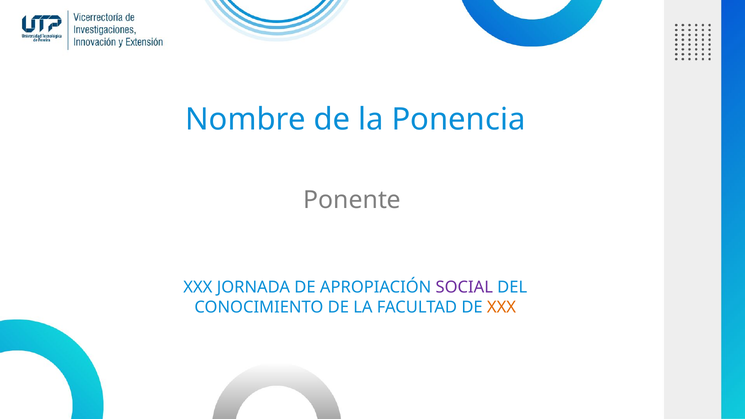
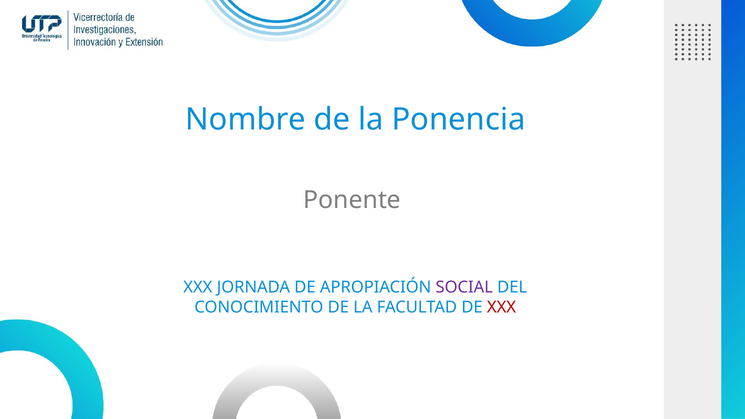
XXX at (501, 307) colour: orange -> red
